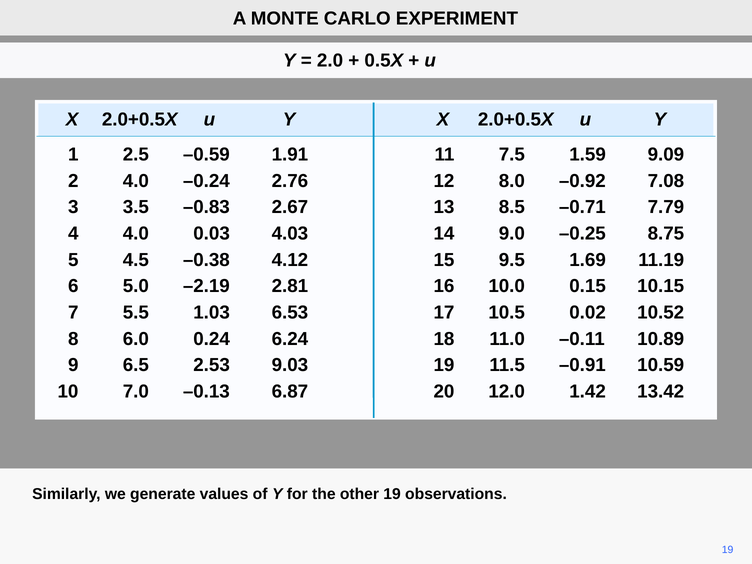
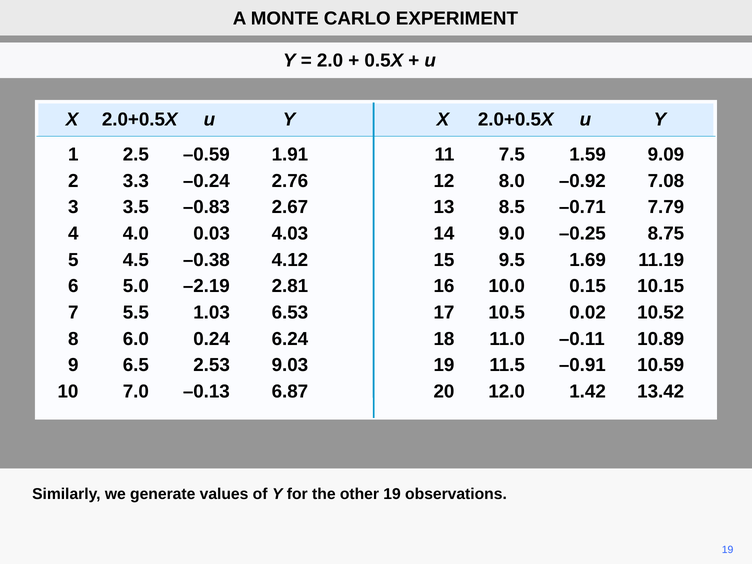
2 4.0: 4.0 -> 3.3
